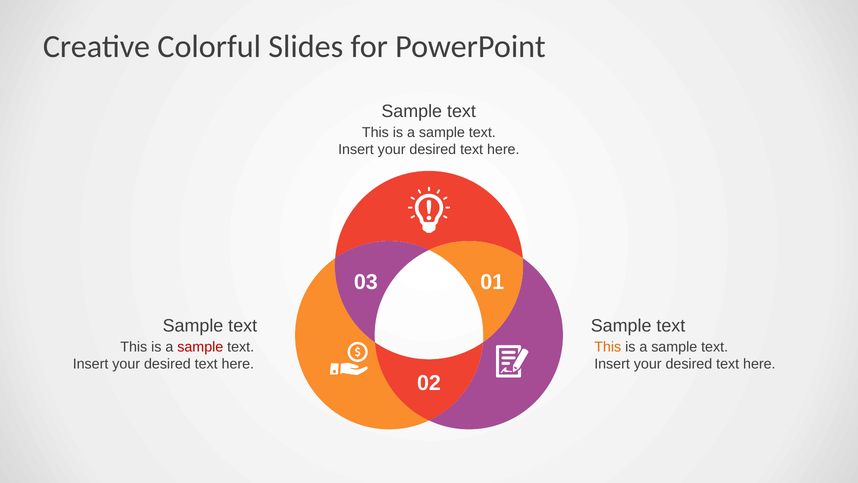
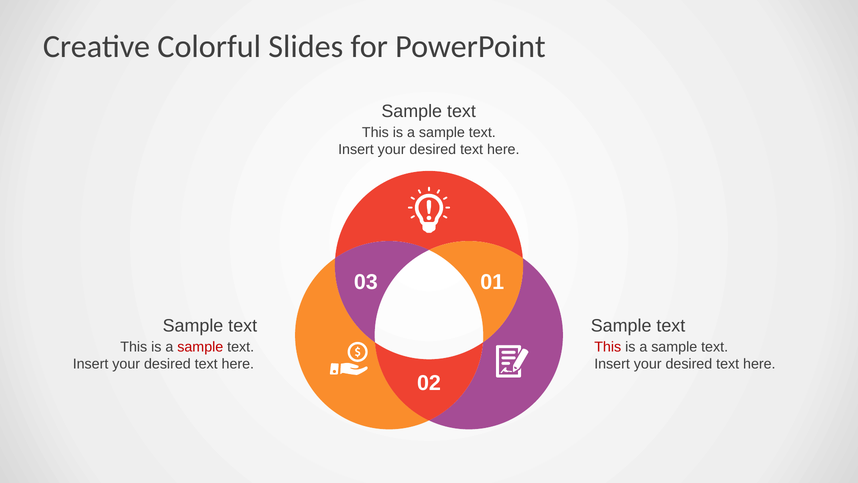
This at (608, 347) colour: orange -> red
